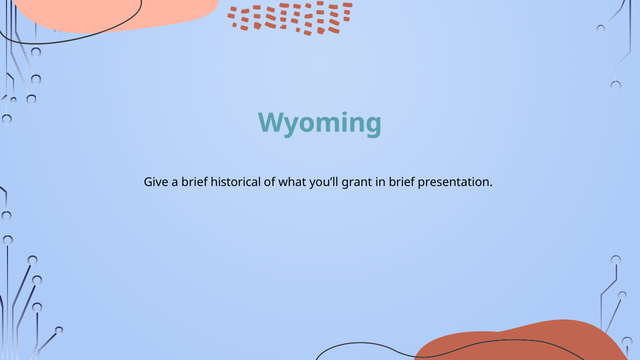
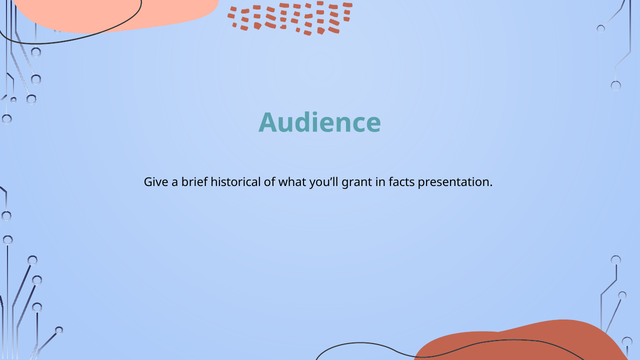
Wyoming: Wyoming -> Audience
in brief: brief -> facts
